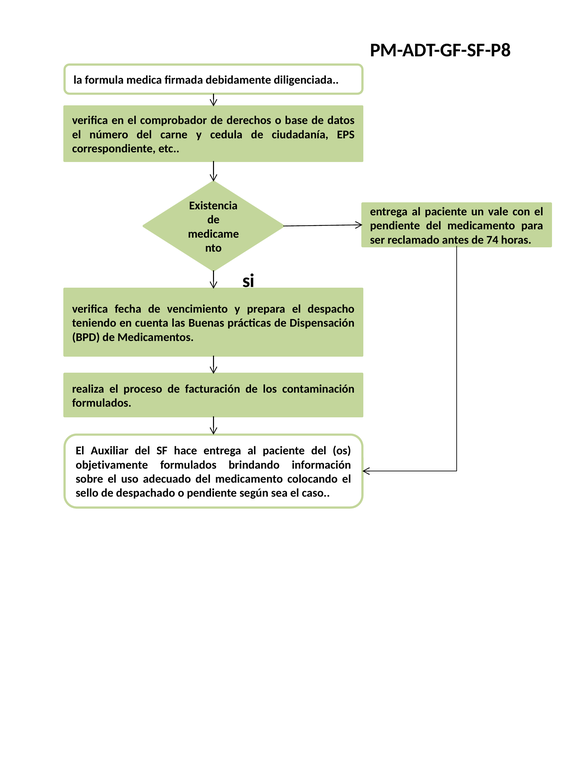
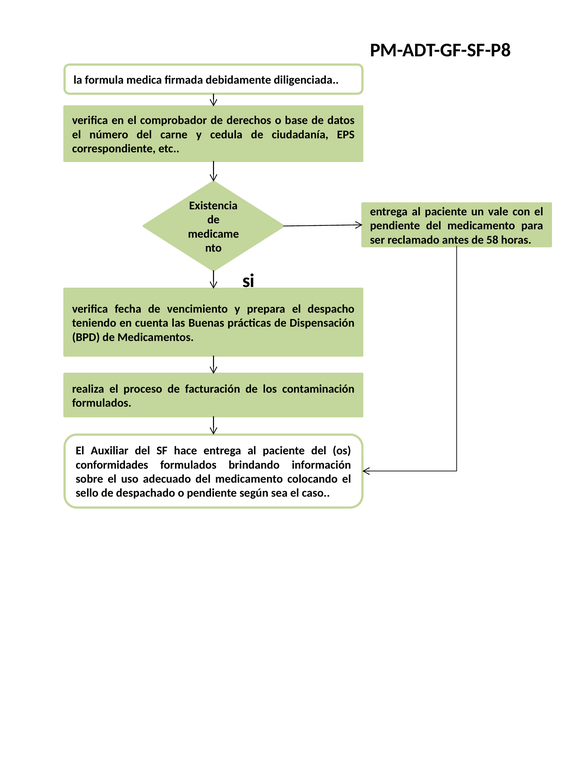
74: 74 -> 58
objetivamente: objetivamente -> conformidades
